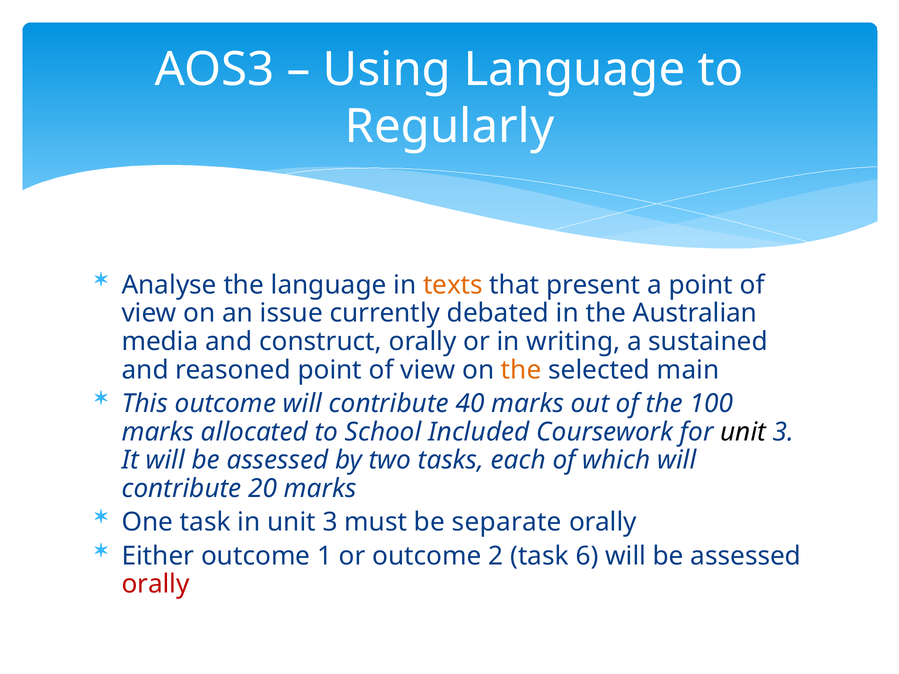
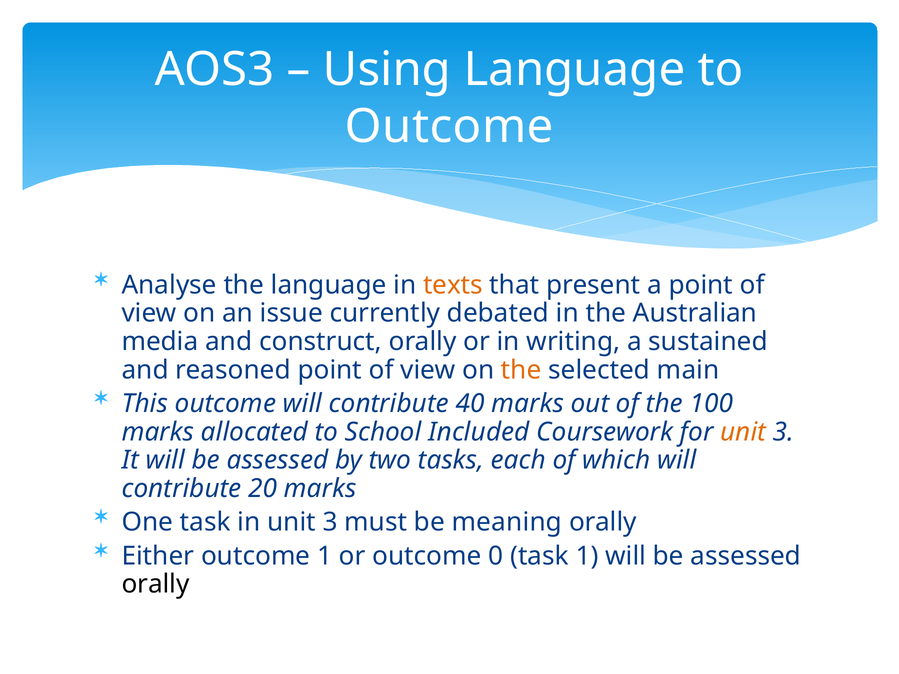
Regularly at (449, 127): Regularly -> Outcome
unit at (743, 432) colour: black -> orange
separate: separate -> meaning
2: 2 -> 0
task 6: 6 -> 1
orally at (156, 584) colour: red -> black
